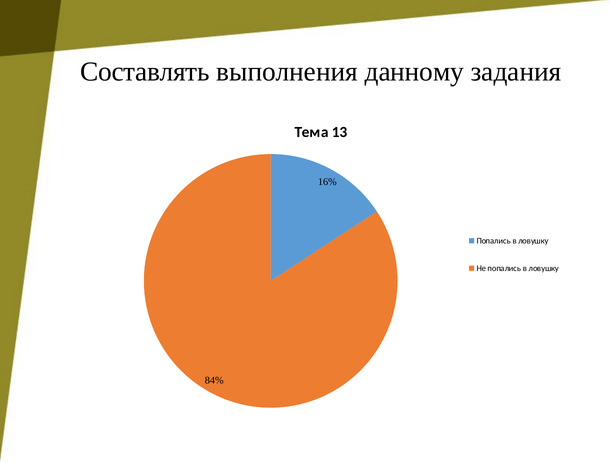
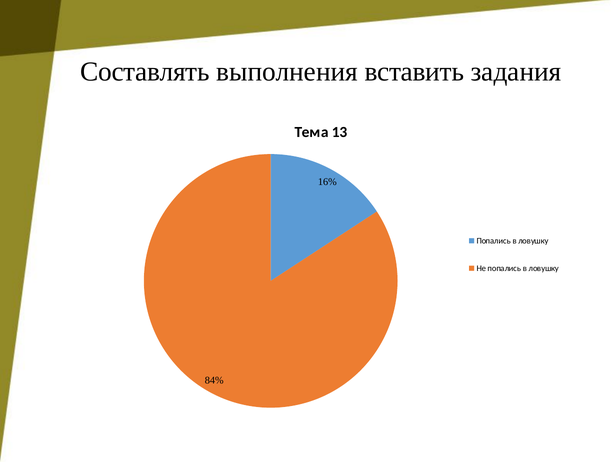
данному: данному -> вставить
